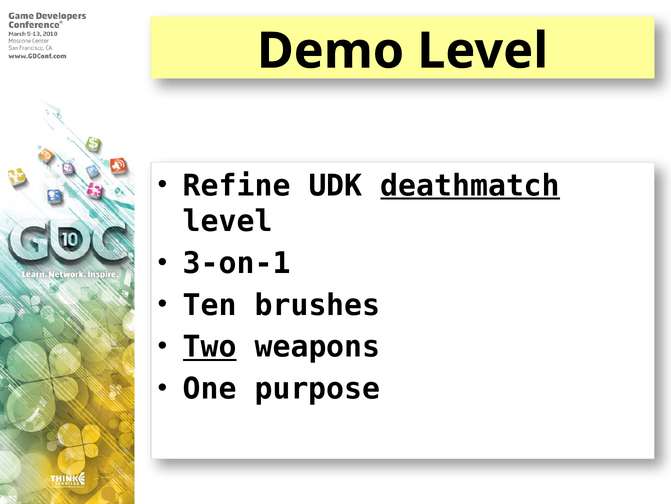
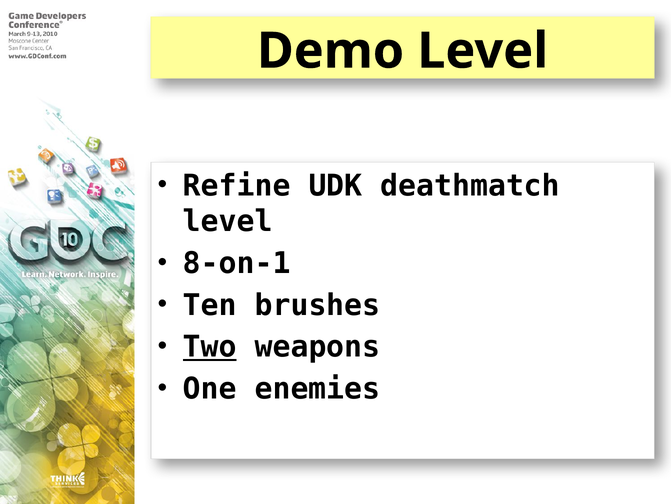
deathmatch underline: present -> none
3-on-1: 3-on-1 -> 8-on-1
purpose: purpose -> enemies
